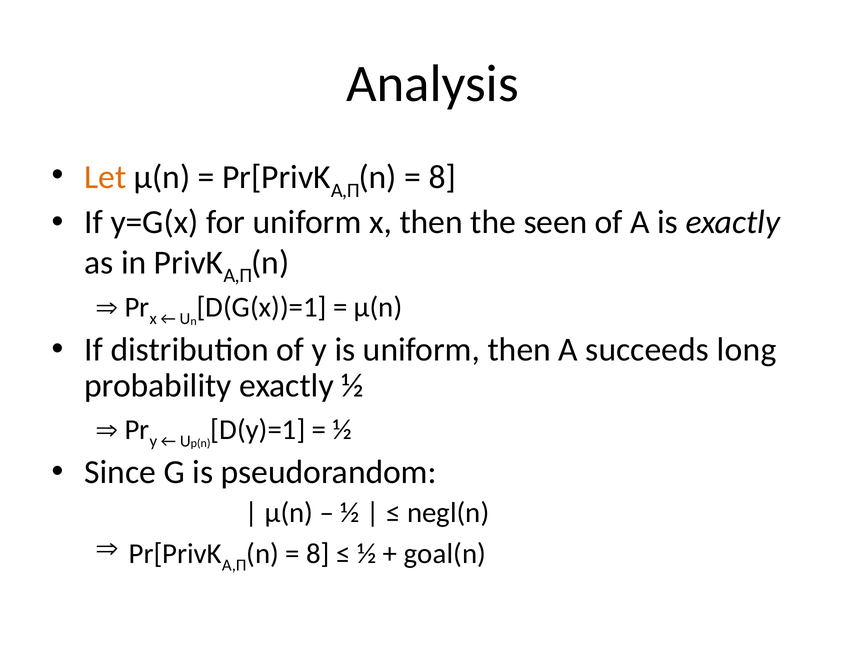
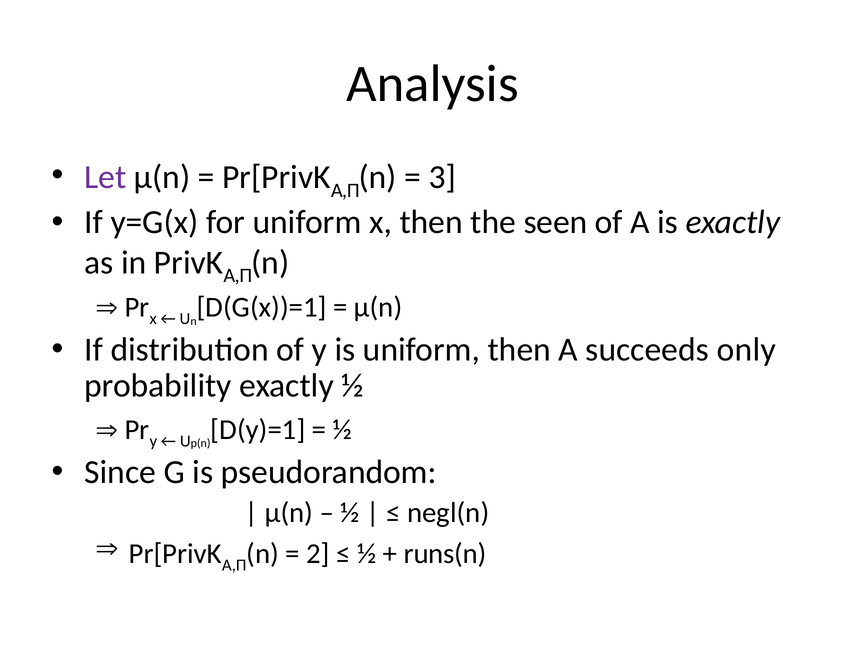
Let colour: orange -> purple
8 at (442, 178): 8 -> 3
long: long -> only
8 at (318, 554): 8 -> 2
goal(n: goal(n -> runs(n
